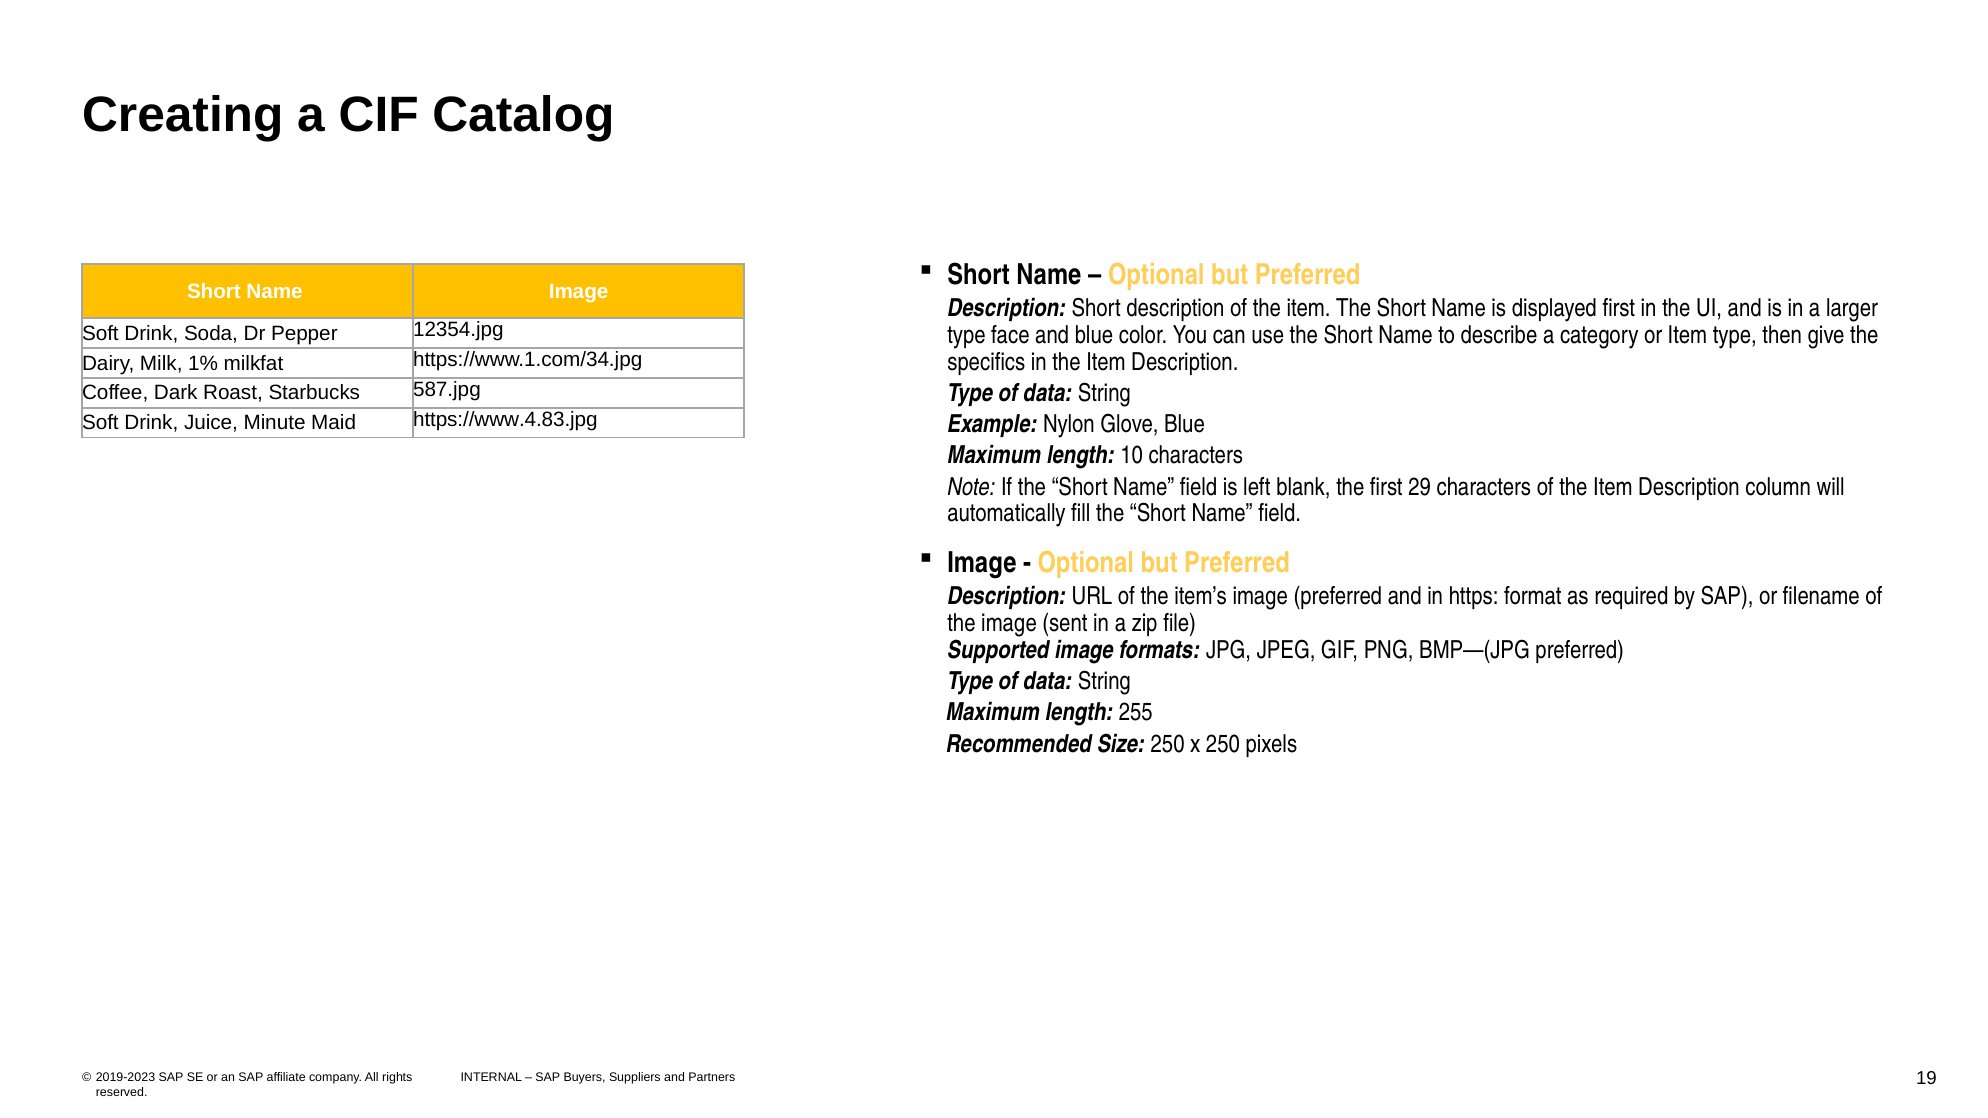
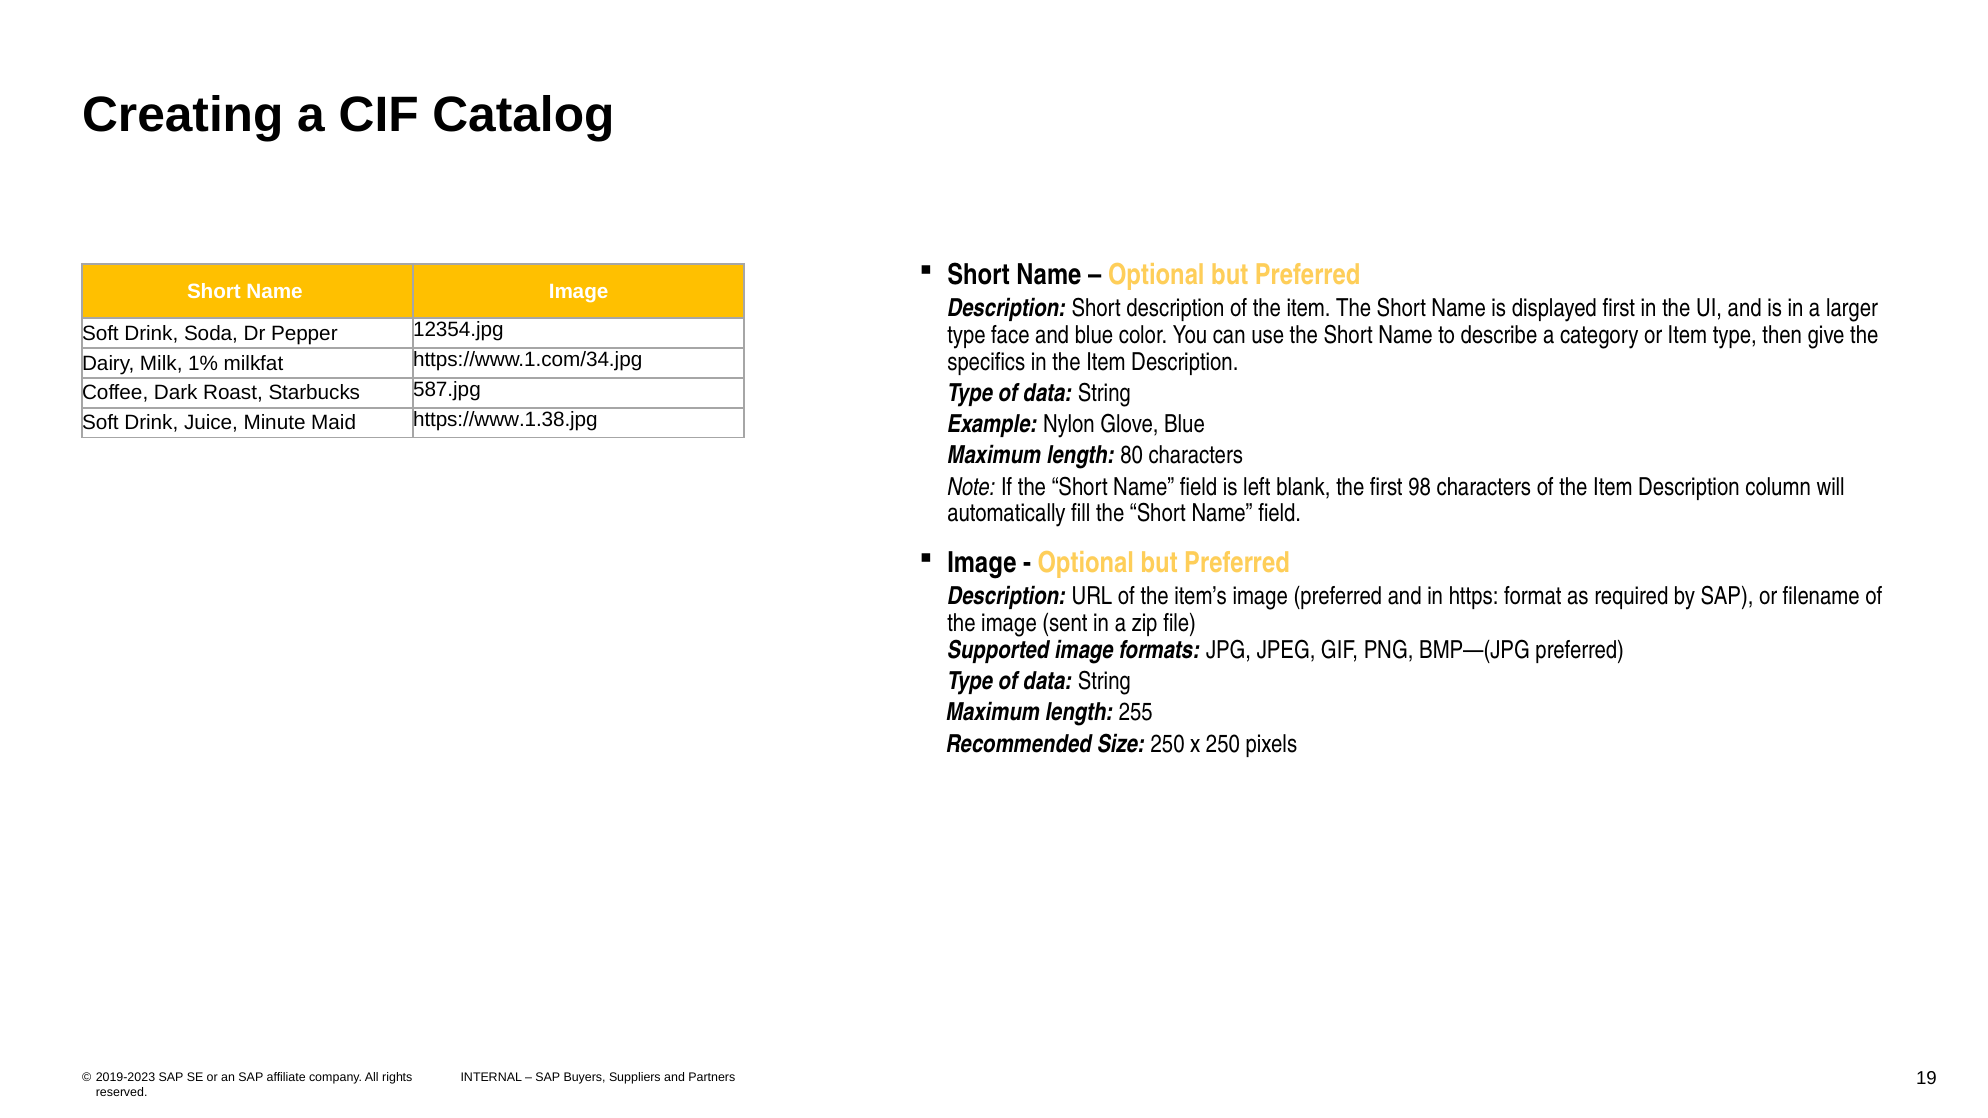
https://www.4.83.jpg: https://www.4.83.jpg -> https://www.1.38.jpg
10: 10 -> 80
29: 29 -> 98
